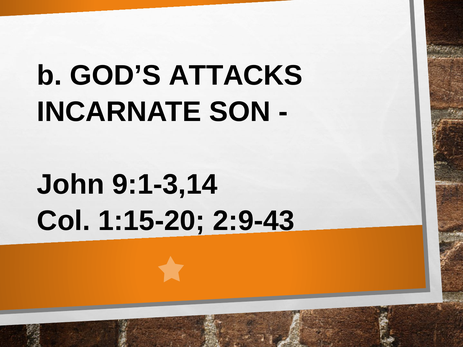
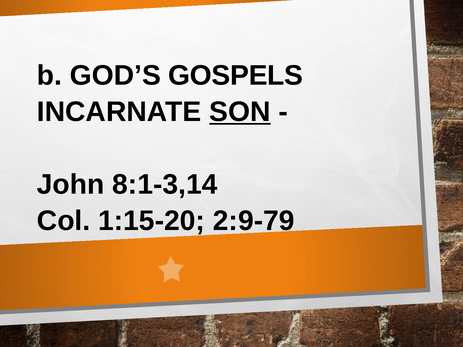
ATTACKS: ATTACKS -> GOSPELS
SON underline: none -> present
9:1-3,14: 9:1-3,14 -> 8:1-3,14
2:9-43: 2:9-43 -> 2:9-79
